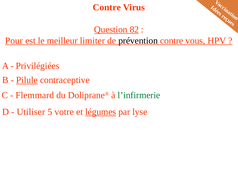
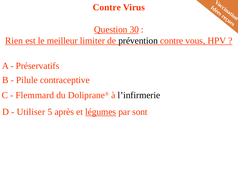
82: 82 -> 30
Pour: Pour -> Rien
Privilégiées: Privilégiées -> Préservatifs
Pilule underline: present -> none
l’infirmerie colour: green -> black
votre: votre -> après
lyse: lyse -> sont
